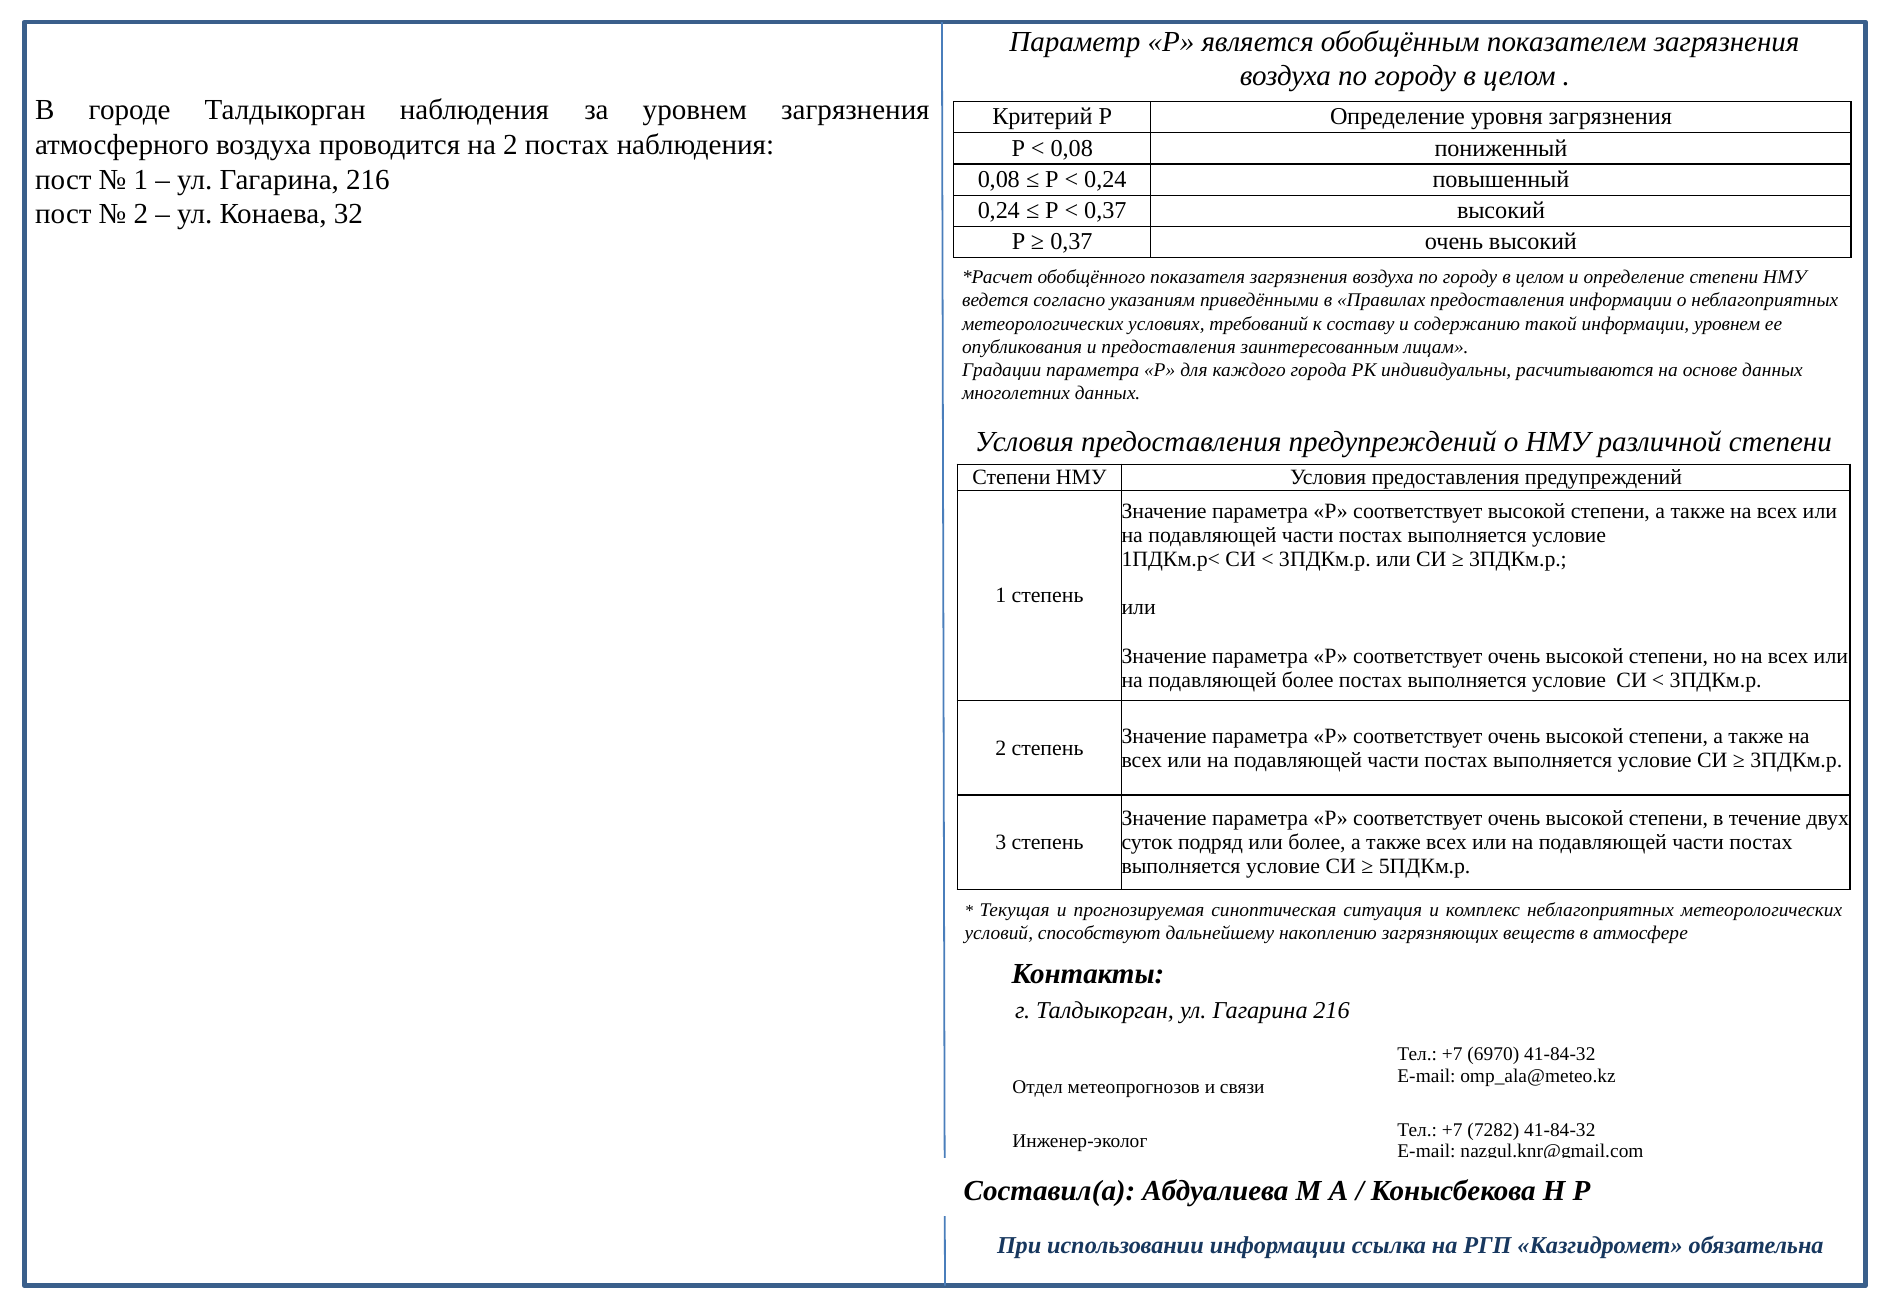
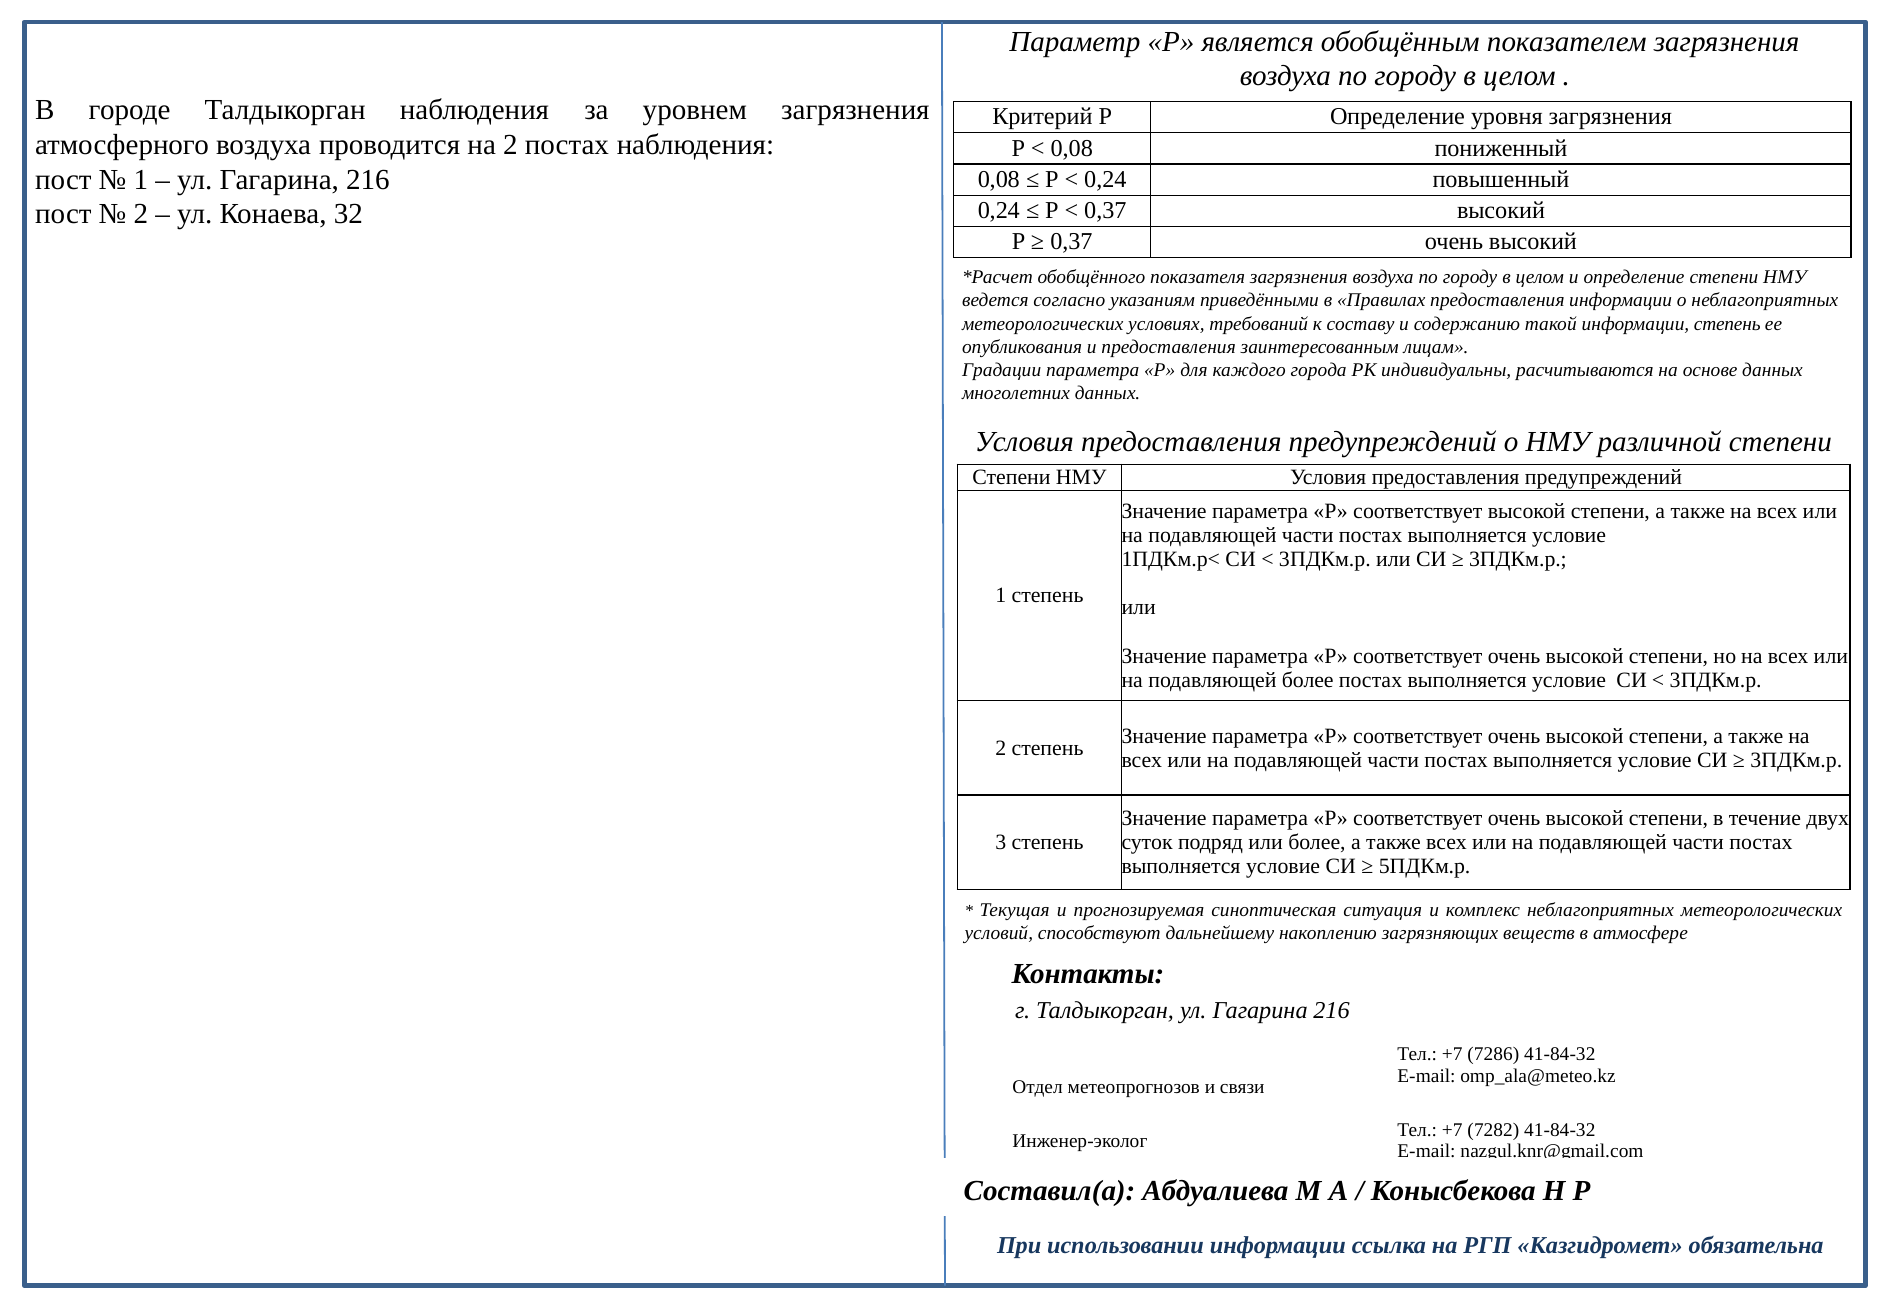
информации уровнем: уровнем -> степень
6970: 6970 -> 7286
